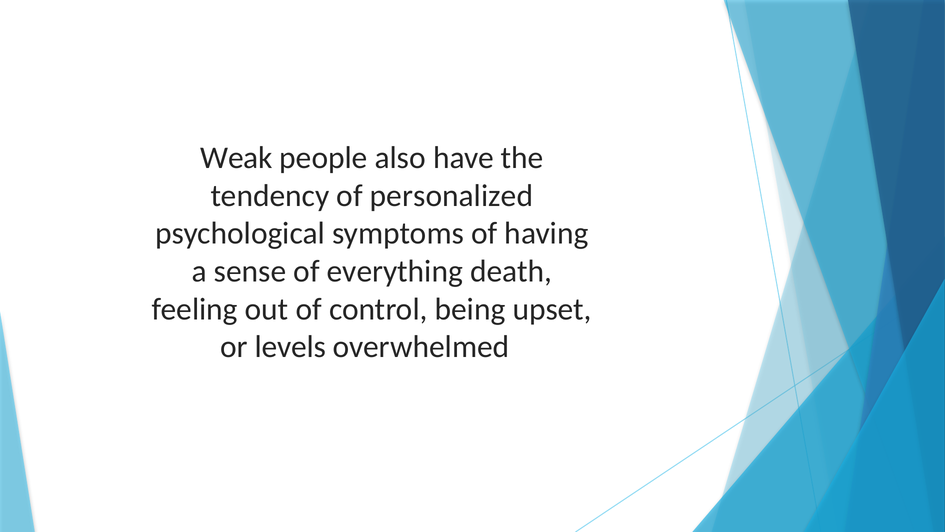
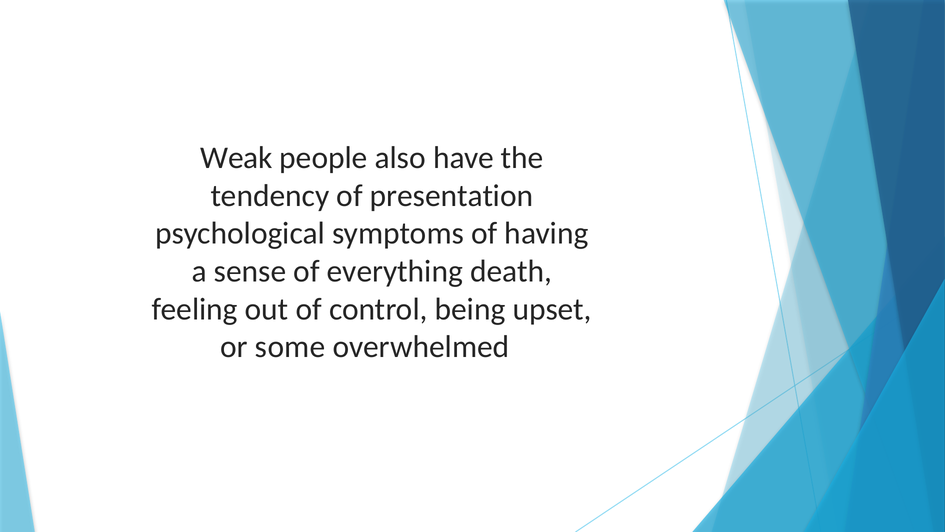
personalized: personalized -> presentation
levels: levels -> some
